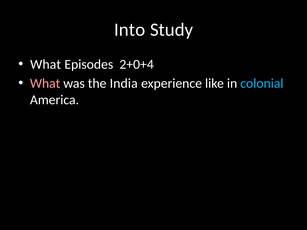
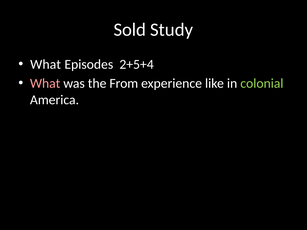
Into: Into -> Sold
2+0+4: 2+0+4 -> 2+5+4
India: India -> From
colonial colour: light blue -> light green
